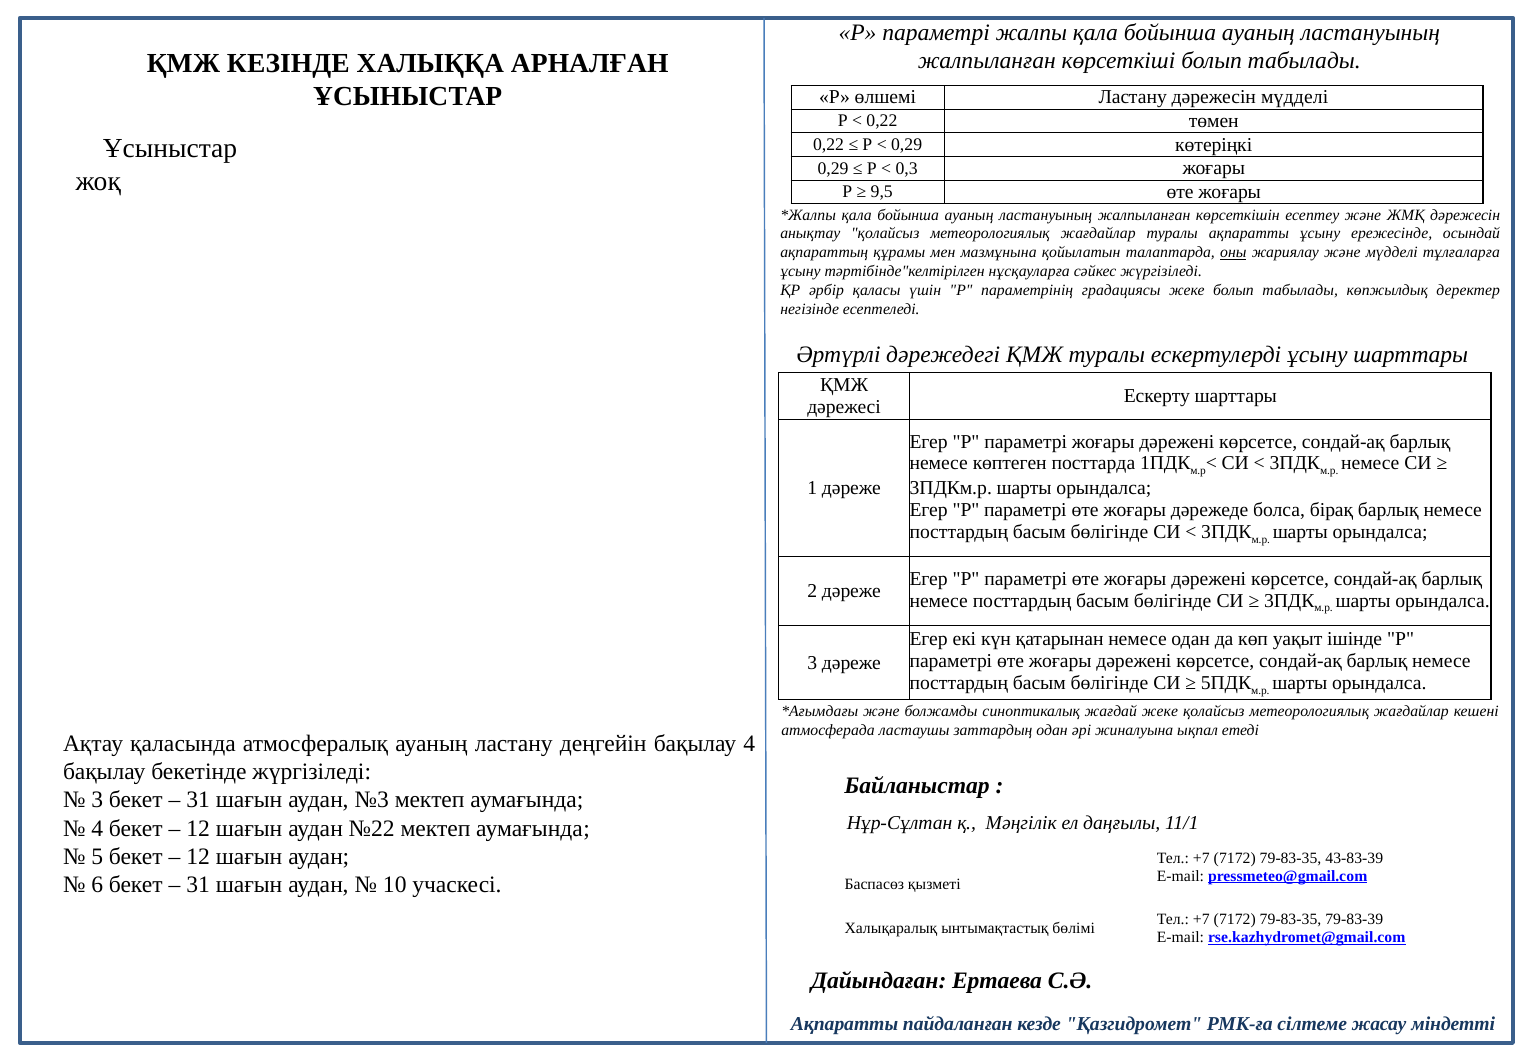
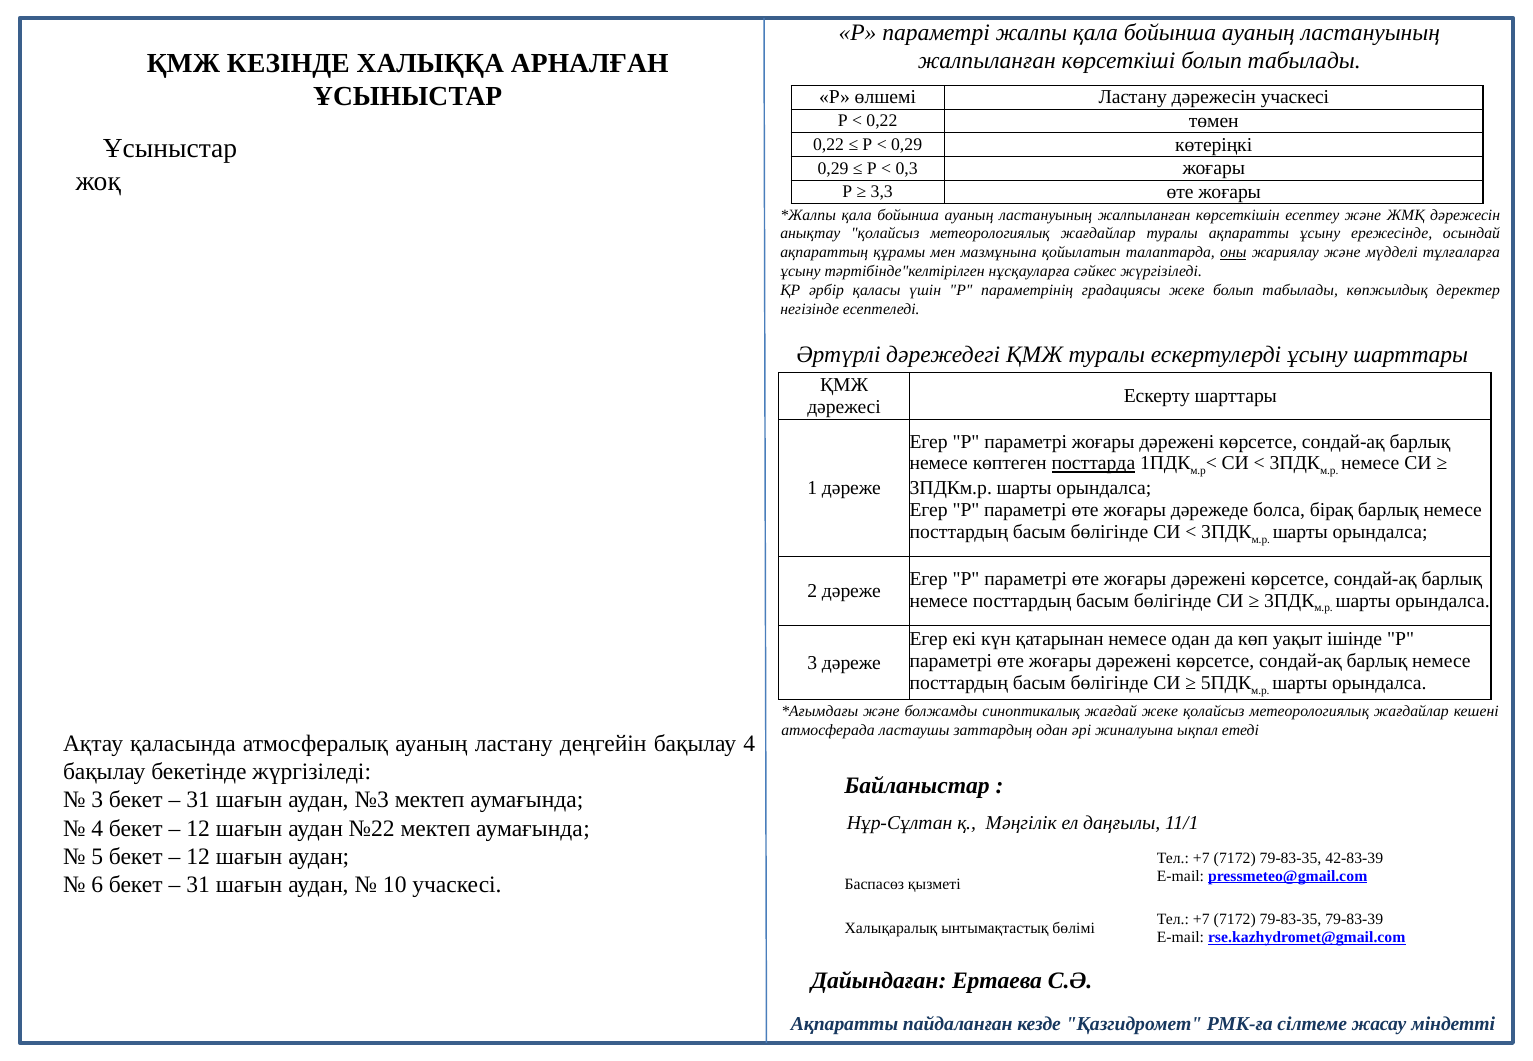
дәрежесін мүдделі: мүдделі -> учаскесі
9,5: 9,5 -> 3,3
посттарда underline: none -> present
43-83-39: 43-83-39 -> 42-83-39
